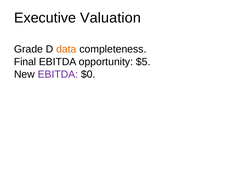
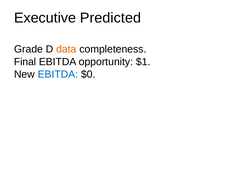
Valuation: Valuation -> Predicted
$5: $5 -> $1
EBITDA at (58, 74) colour: purple -> blue
